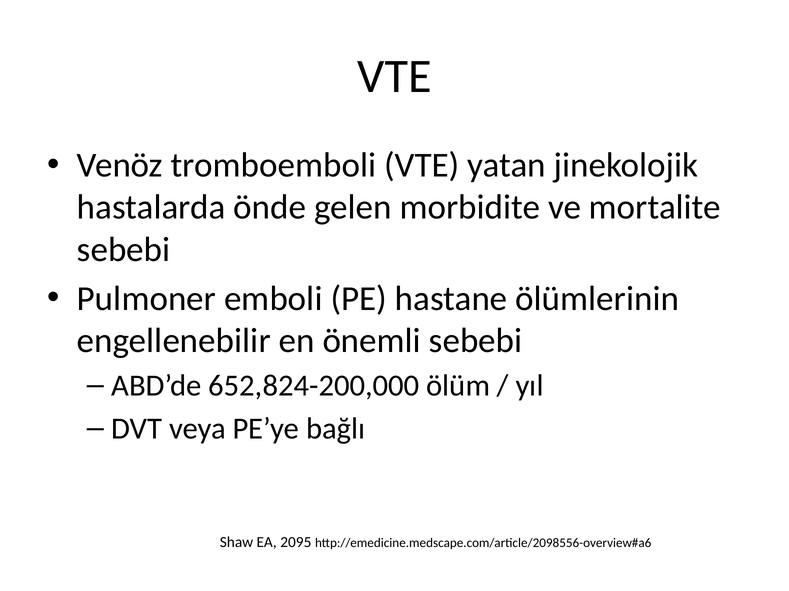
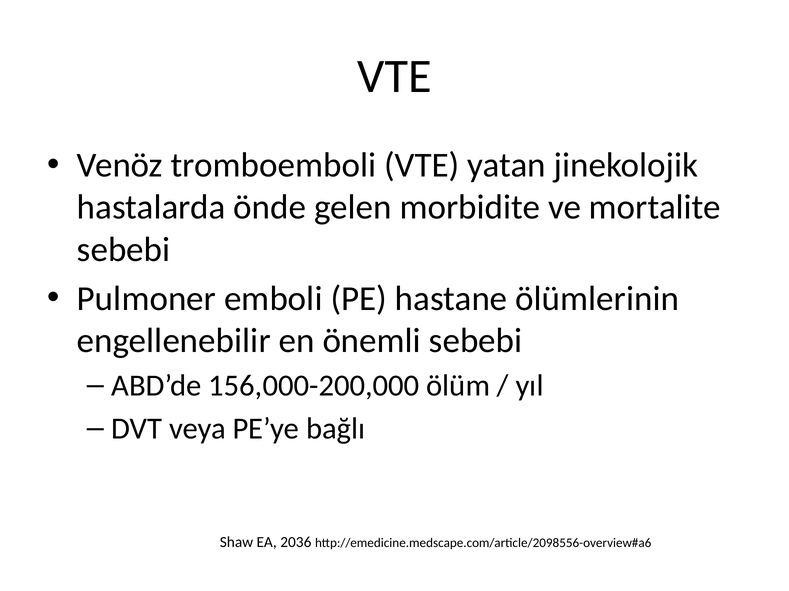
652,824-200,000: 652,824-200,000 -> 156,000-200,000
2095: 2095 -> 2036
